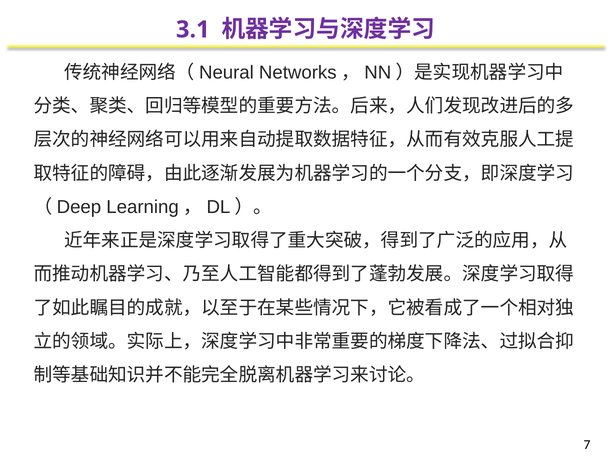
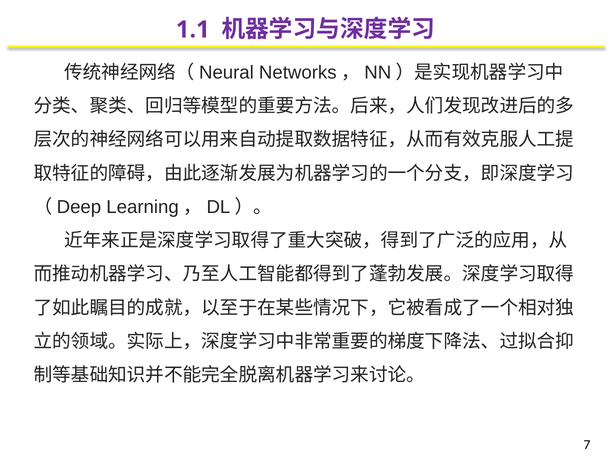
3.1: 3.1 -> 1.1
